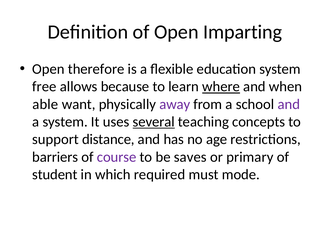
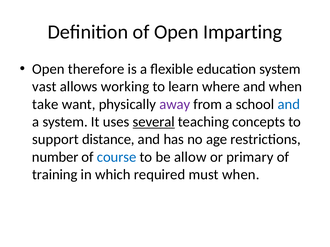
free: free -> vast
because: because -> working
where underline: present -> none
able: able -> take
and at (289, 104) colour: purple -> blue
barriers: barriers -> number
course colour: purple -> blue
saves: saves -> allow
student: student -> training
must mode: mode -> when
